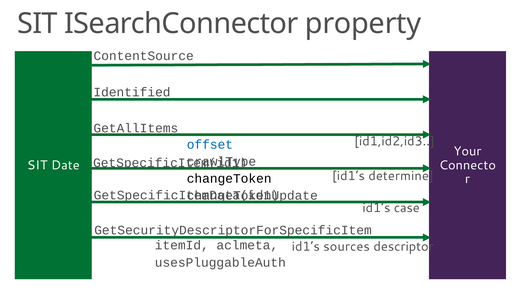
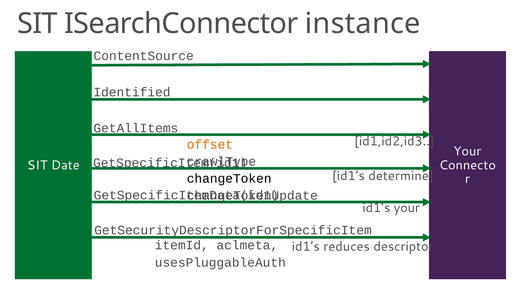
property: property -> instance
offset colour: blue -> orange
id1’s case: case -> your
sources: sources -> reduces
